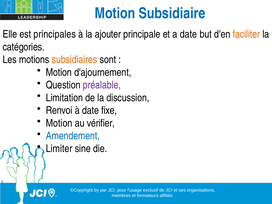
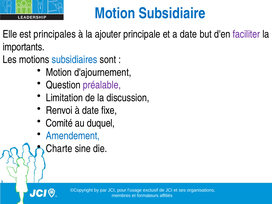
faciliter colour: orange -> purple
catégories: catégories -> importants
subsidiaires colour: orange -> blue
Motion at (59, 123): Motion -> Comité
vérifier: vérifier -> duquel
Limiter: Limiter -> Charte
